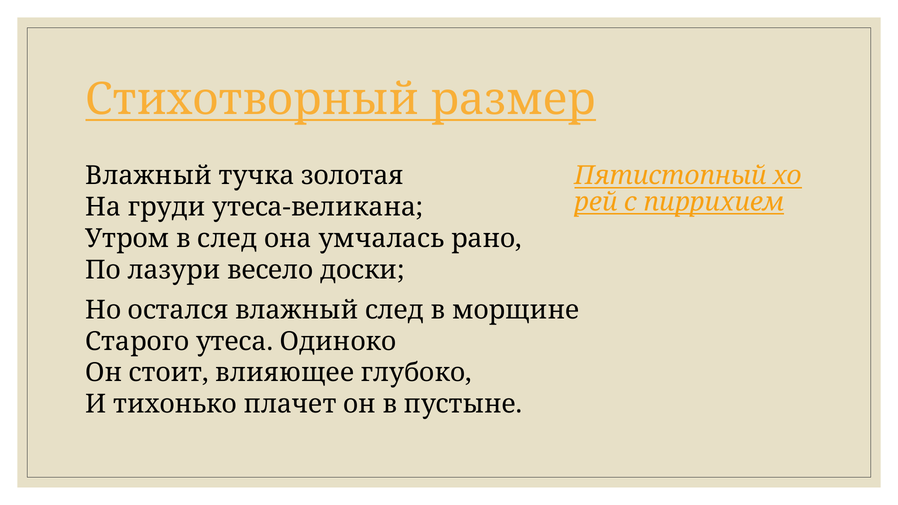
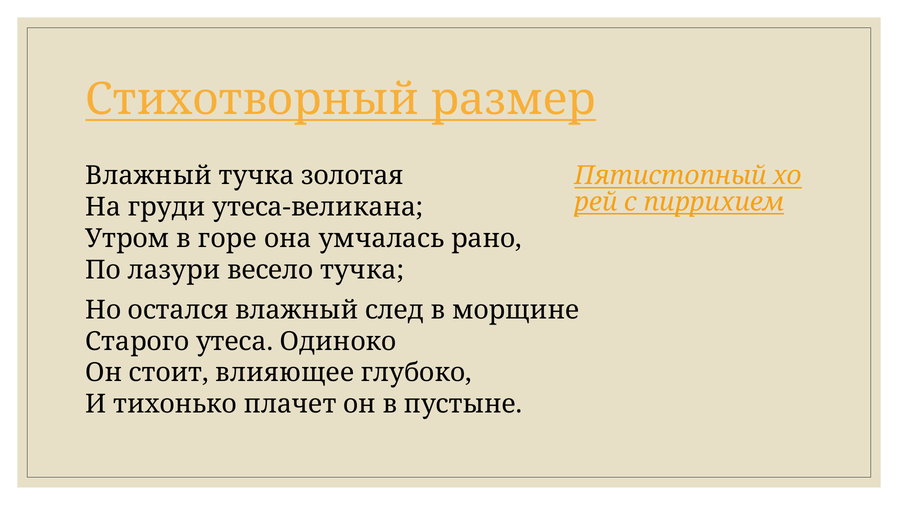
в след: след -> горе
весело доски: доски -> тучка
